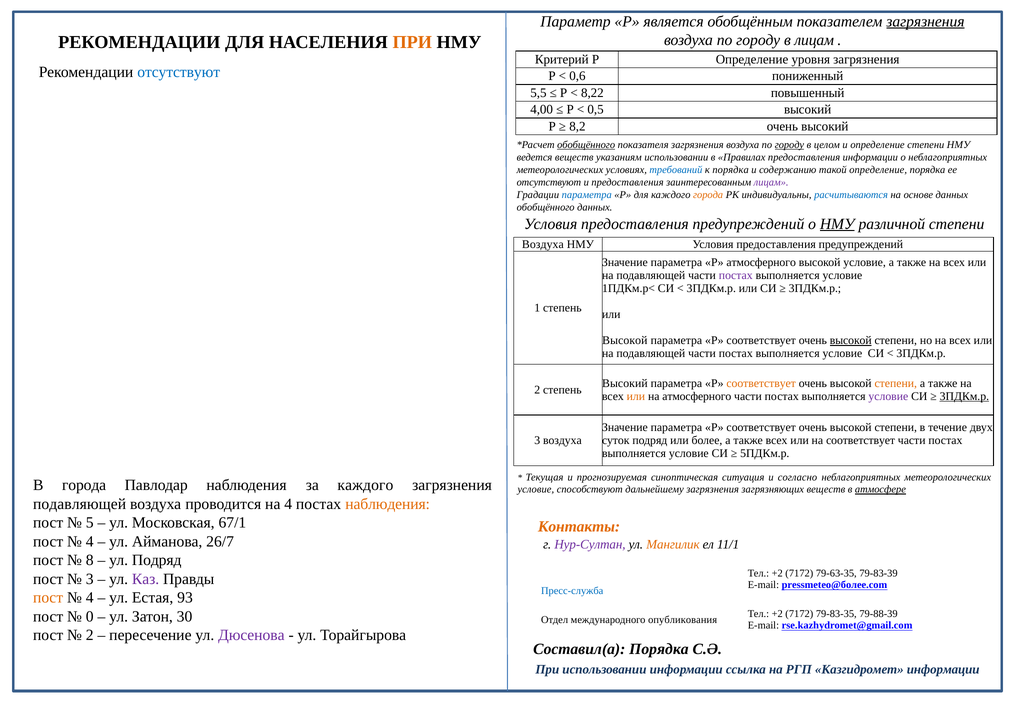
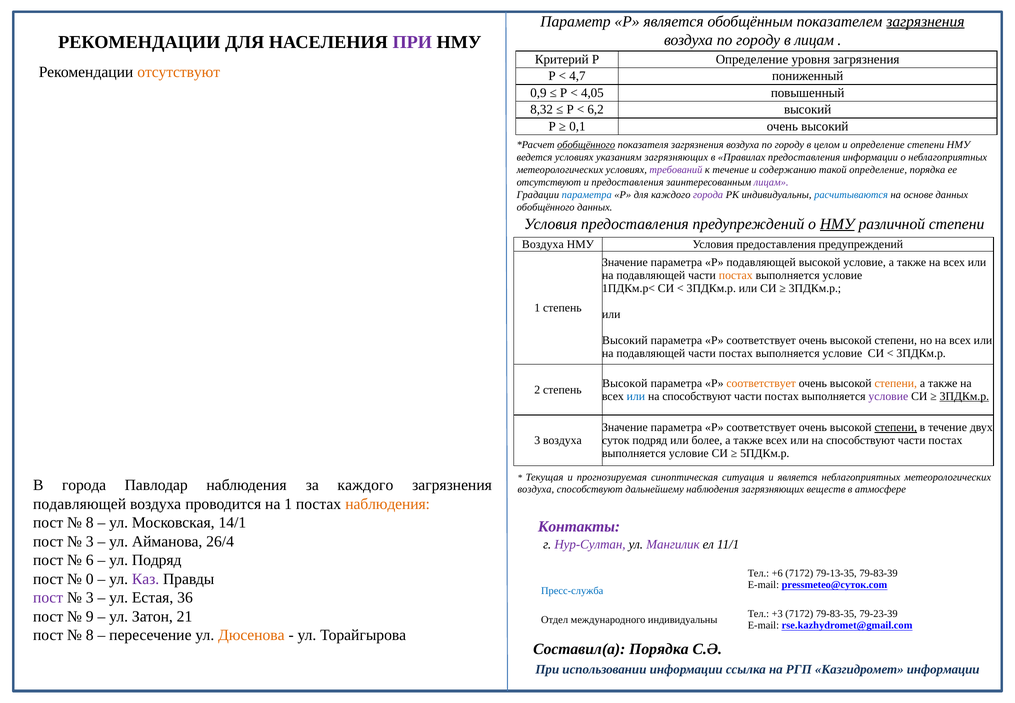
ПРИ at (412, 42) colour: orange -> purple
отсутствуют at (179, 72) colour: blue -> orange
0,6: 0,6 -> 4,7
5,5: 5,5 -> 0,9
8,22: 8,22 -> 4,05
4,00: 4,00 -> 8,32
0,5: 0,5 -> 6,2
8,2: 8,2 -> 0,1
городу at (789, 145) underline: present -> none
ведется веществ: веществ -> условиях
указаниям использовании: использовании -> загрязняющих
требований colour: blue -> purple
к порядка: порядка -> течение
города at (708, 195) colour: orange -> purple
Р атмосферного: атмосферного -> подавляющей
постах at (736, 275) colour: purple -> orange
Высокой at (625, 340): Высокой -> Высокий
высокой at (851, 340) underline: present -> none
Высокий at (625, 383): Высокий -> Высокой
или at (636, 396) colour: orange -> blue
атмосферного at (697, 396): атмосферного -> способствуют
степени at (896, 427) underline: none -> present
соответствует at (861, 440): соответствует -> способствуют
и согласно: согласно -> является
условие at (536, 489): условие -> воздуха
дальнейшему загрязнения: загрязнения -> наблюдения
атмосфере underline: present -> none
на 4: 4 -> 1
5 at (90, 523): 5 -> 8
67/1: 67/1 -> 14/1
Контакты colour: orange -> purple
4 at (90, 541): 4 -> 3
26/7: 26/7 -> 26/4
Мангилик colour: orange -> purple
8: 8 -> 6
+2 at (777, 573): +2 -> +6
79-63-35: 79-63-35 -> 79-13-35
3 at (90, 579): 3 -> 0
pressmeteo@более.com: pressmeteo@более.com -> pressmeteo@суток.com
пост at (48, 597) colour: orange -> purple
4 at (90, 597): 4 -> 3
93: 93 -> 36
+2 at (777, 614): +2 -> +3
79-88-39: 79-88-39 -> 79-23-39
0: 0 -> 9
30: 30 -> 21
международного опубликования: опубликования -> индивидуальны
2 at (90, 635): 2 -> 8
Дюсенова colour: purple -> orange
